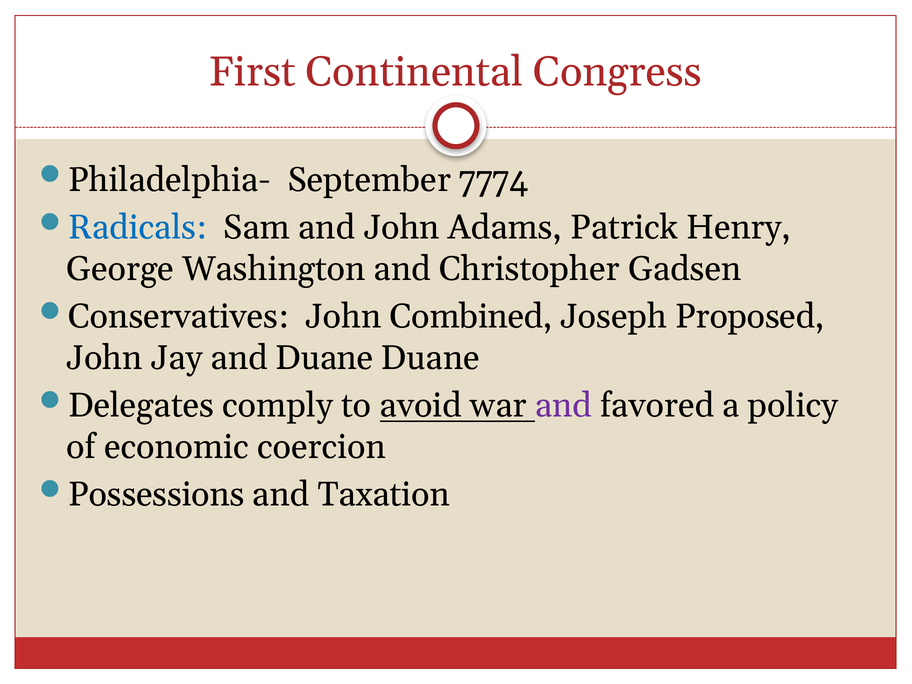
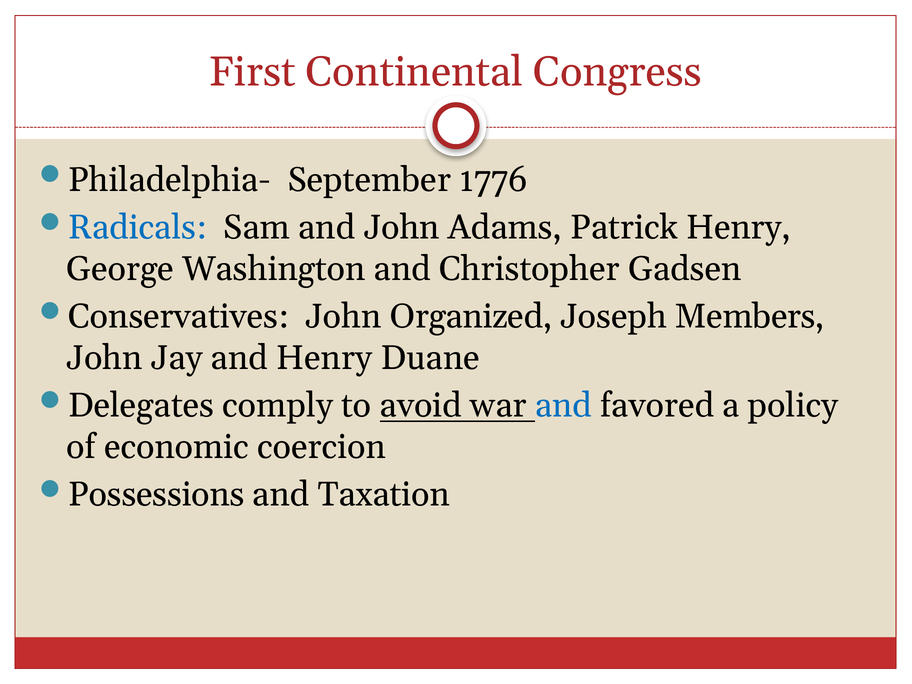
7774: 7774 -> 1776
Combined: Combined -> Organized
Proposed: Proposed -> Members
and Duane: Duane -> Henry
and at (564, 406) colour: purple -> blue
